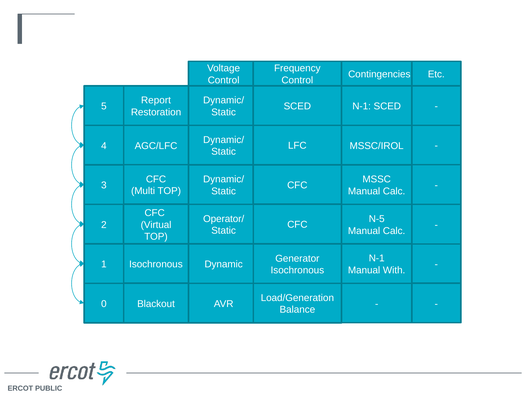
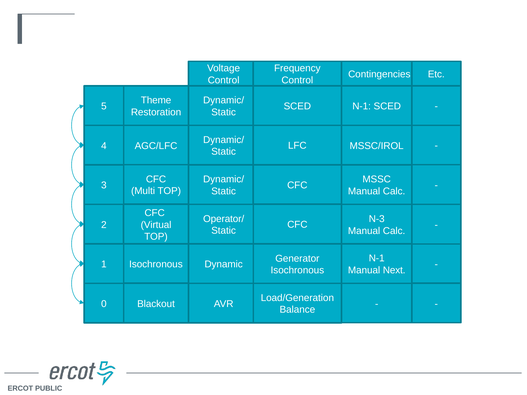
Report: Report -> Theme
N-5: N-5 -> N-3
With: With -> Next
